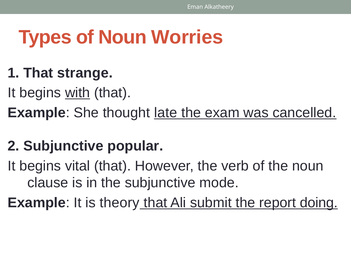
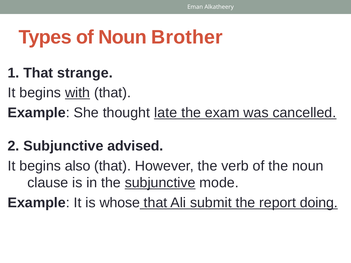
Worries: Worries -> Brother
popular: popular -> advised
vital: vital -> also
subjunctive at (160, 183) underline: none -> present
theory: theory -> whose
